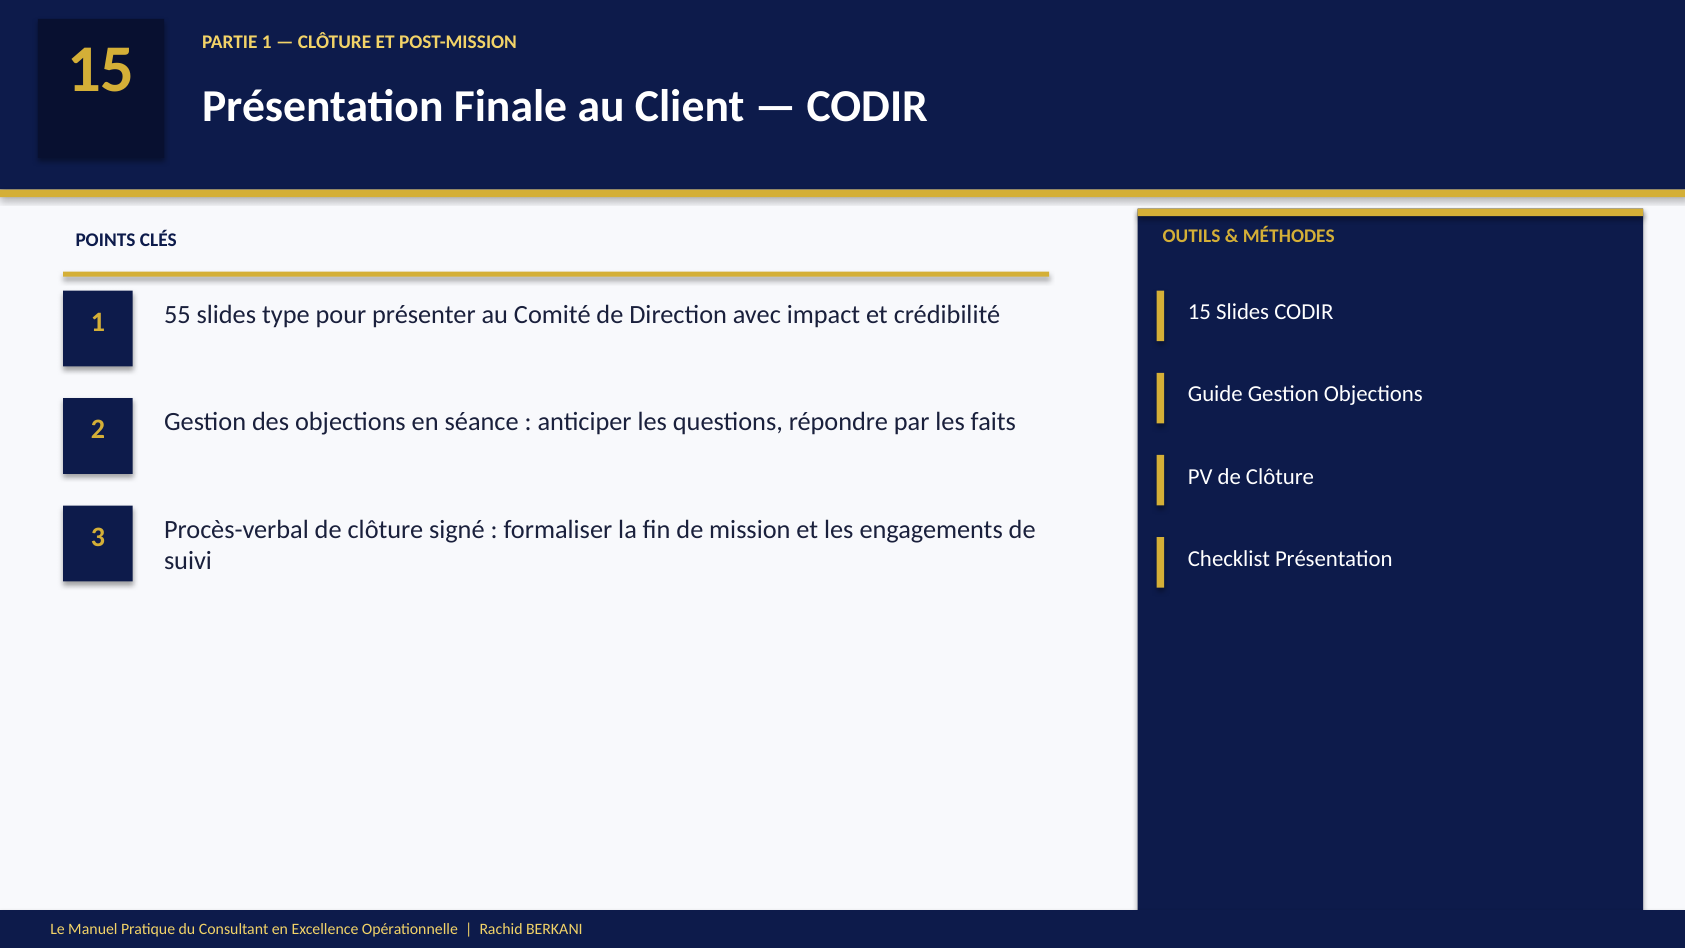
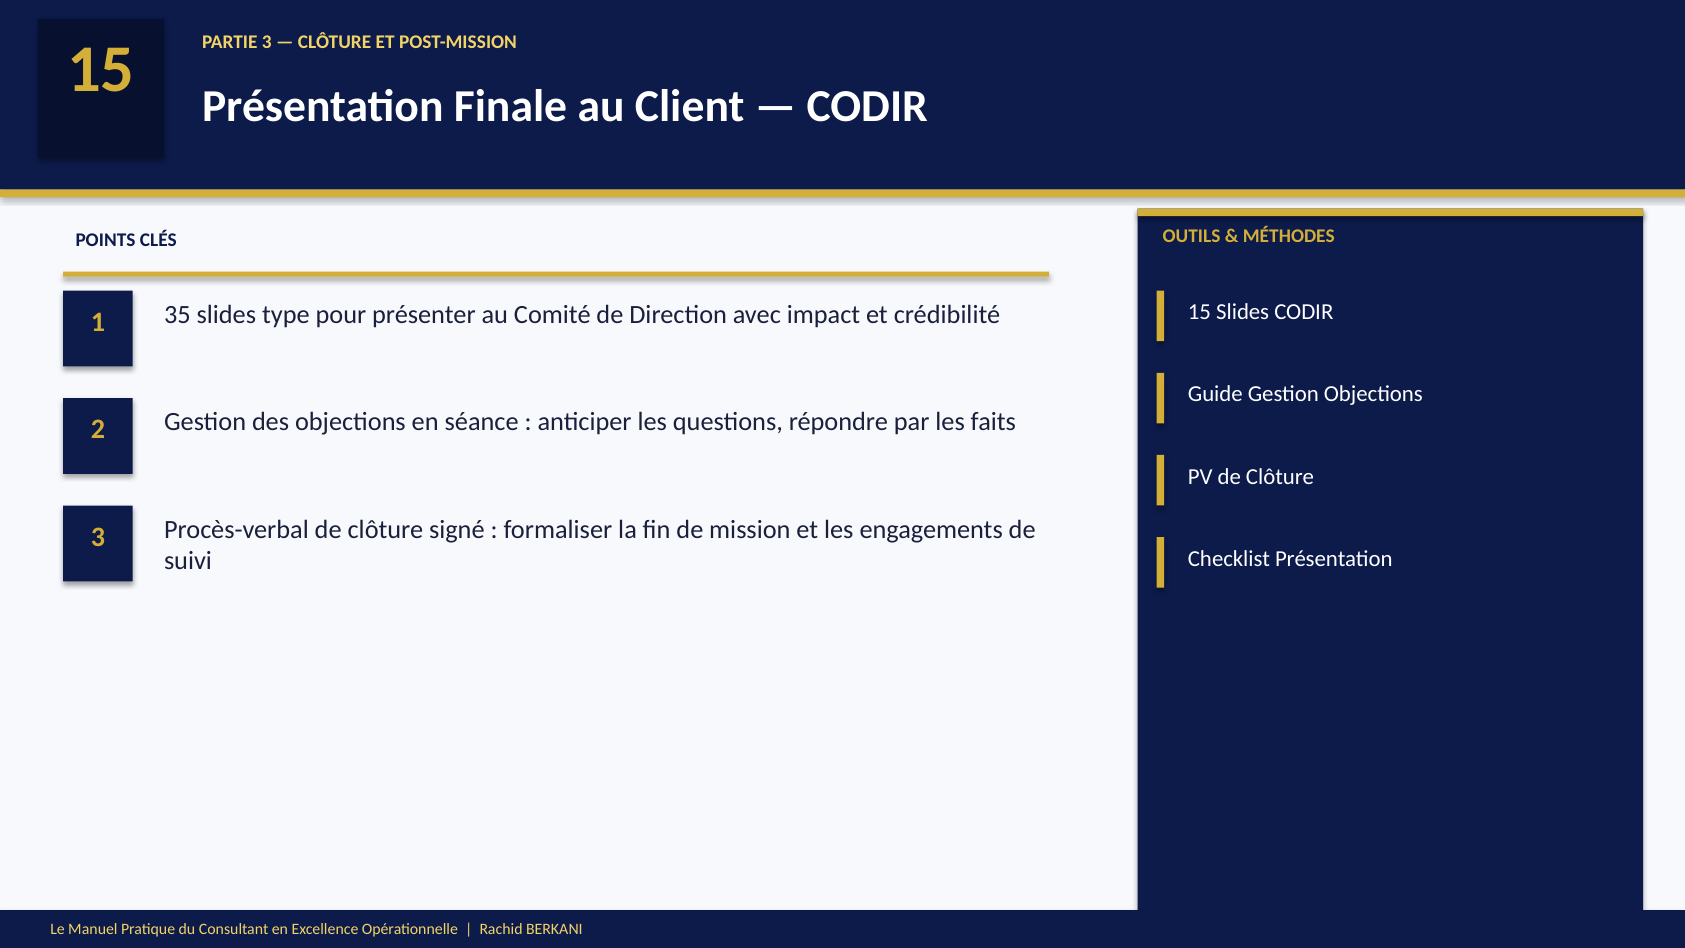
PARTIE 1: 1 -> 3
55: 55 -> 35
